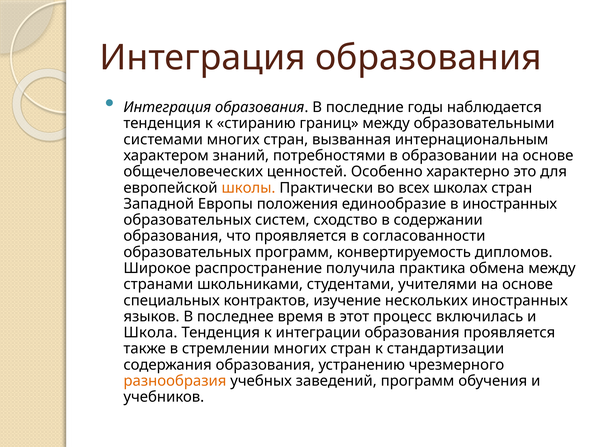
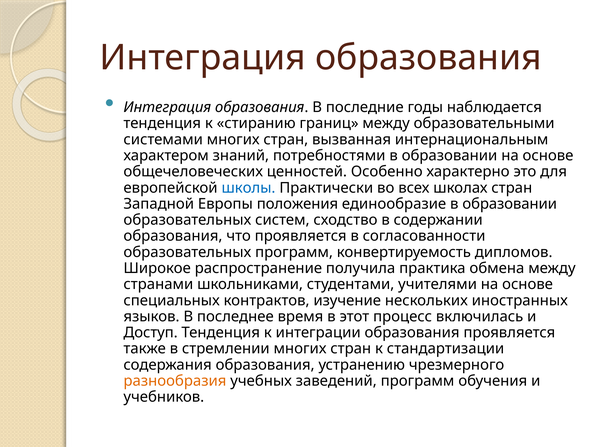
школы colour: orange -> blue
единообразие в иностранных: иностранных -> образовании
Школа: Школа -> Доступ
